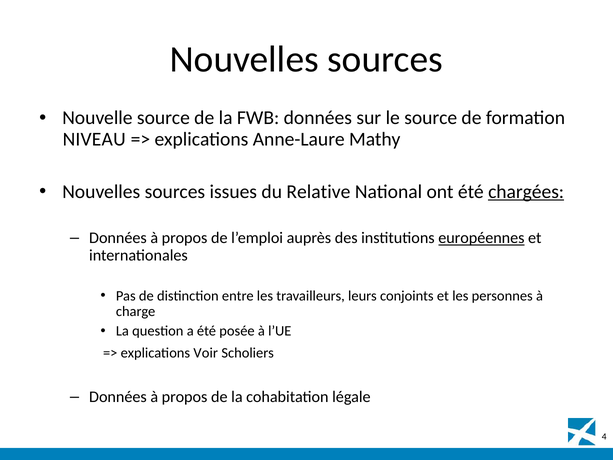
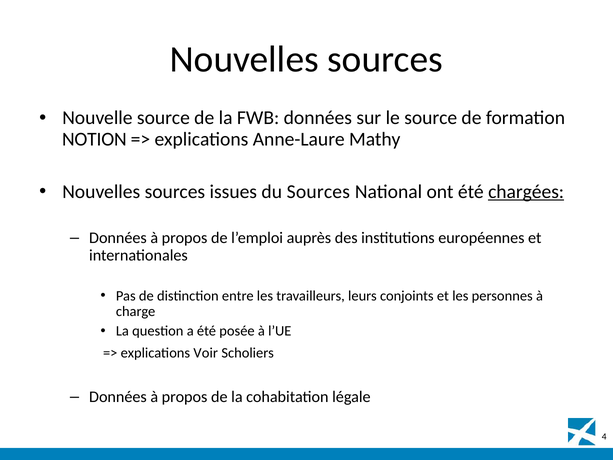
NIVEAU: NIVEAU -> NOTION
du Relative: Relative -> Sources
européennes underline: present -> none
